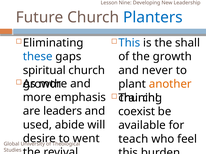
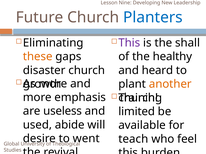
This at (129, 43) colour: blue -> purple
these colour: blue -> orange
the growth: growth -> healthy
spiritual: spiritual -> disaster
never: never -> heard
leaders: leaders -> useless
coexist: coexist -> limited
